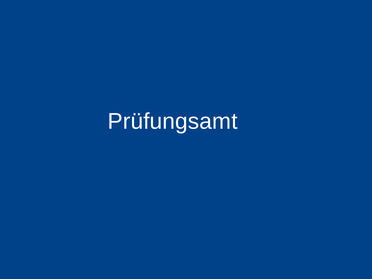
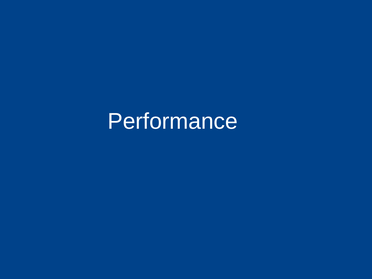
Prüfungsamt: Prüfungsamt -> Performance
